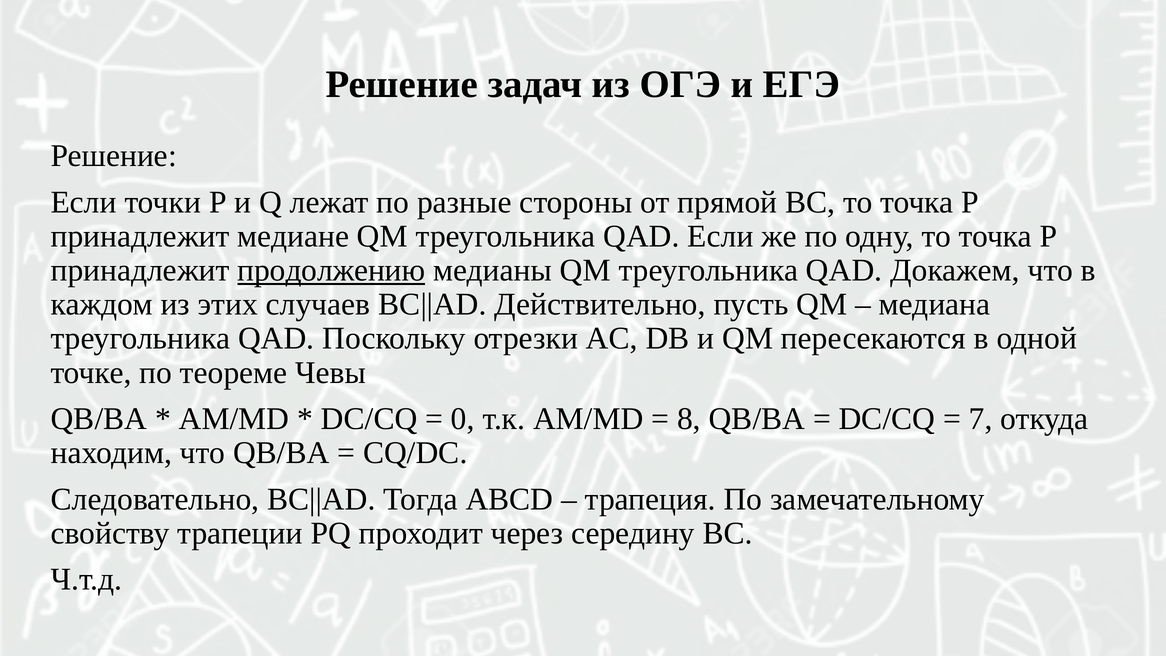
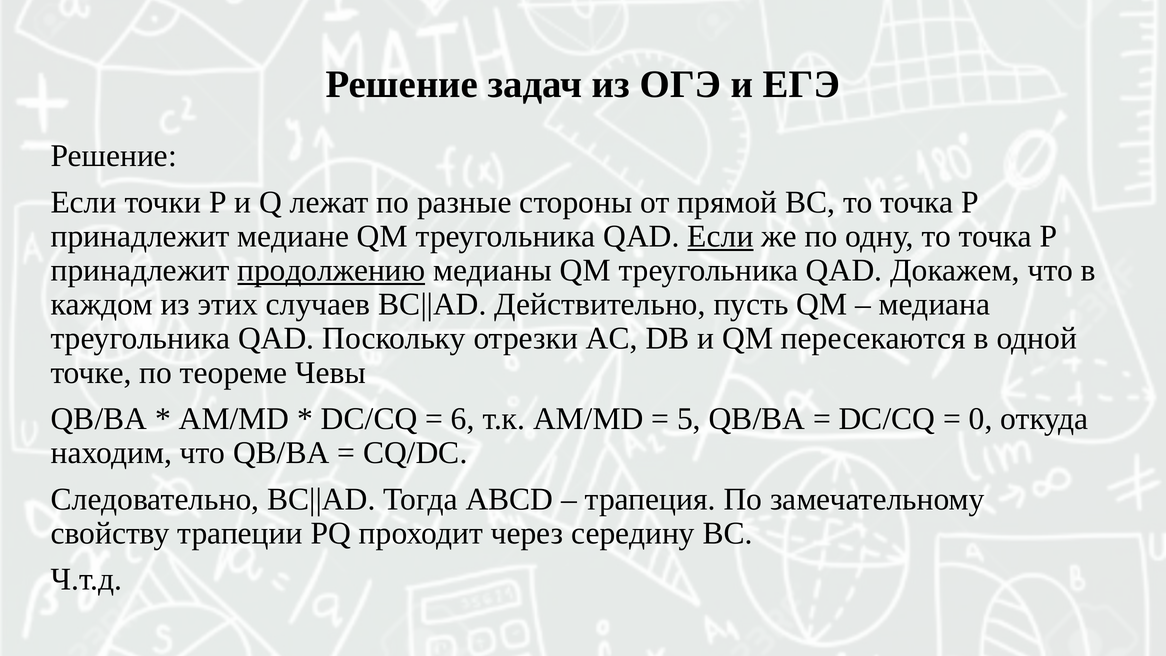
Если at (720, 236) underline: none -> present
0: 0 -> 6
8: 8 -> 5
7: 7 -> 0
